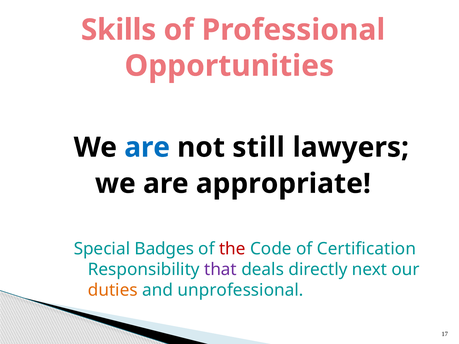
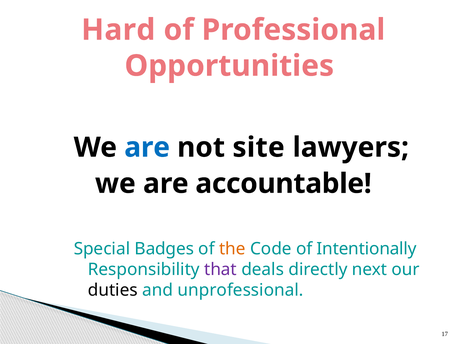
Skills: Skills -> Hard
still: still -> site
appropriate: appropriate -> accountable
the colour: red -> orange
Certification: Certification -> Intentionally
duties colour: orange -> black
